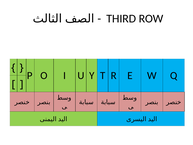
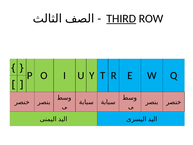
THIRD underline: none -> present
